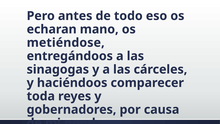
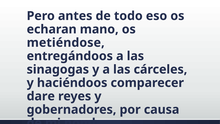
toda: toda -> dare
